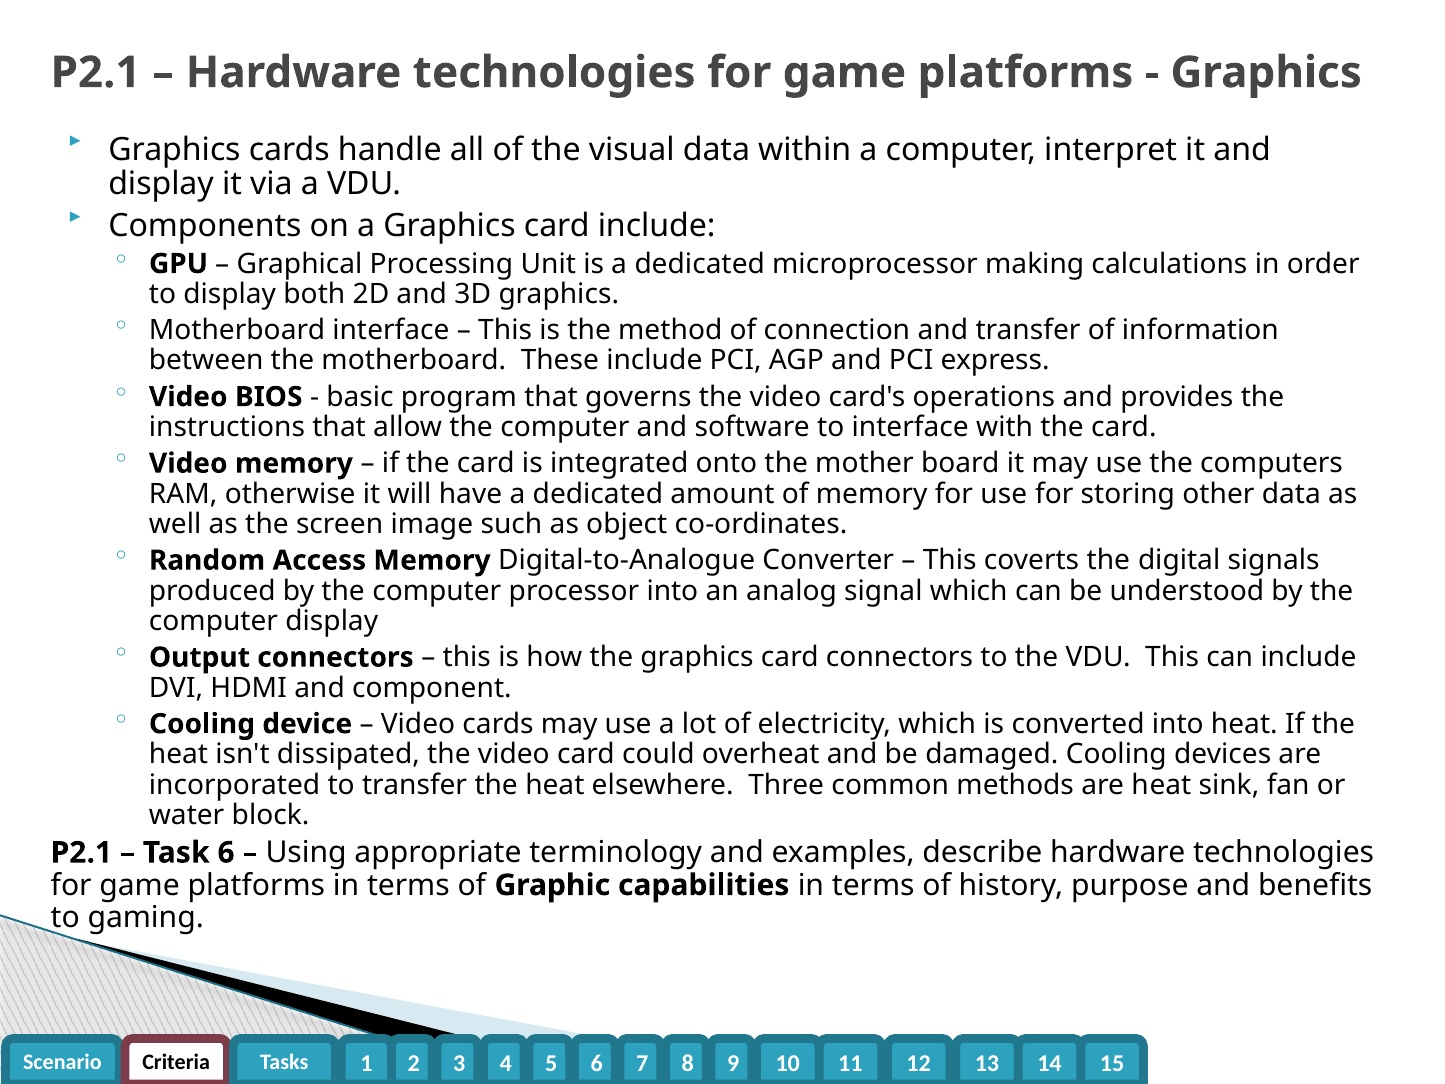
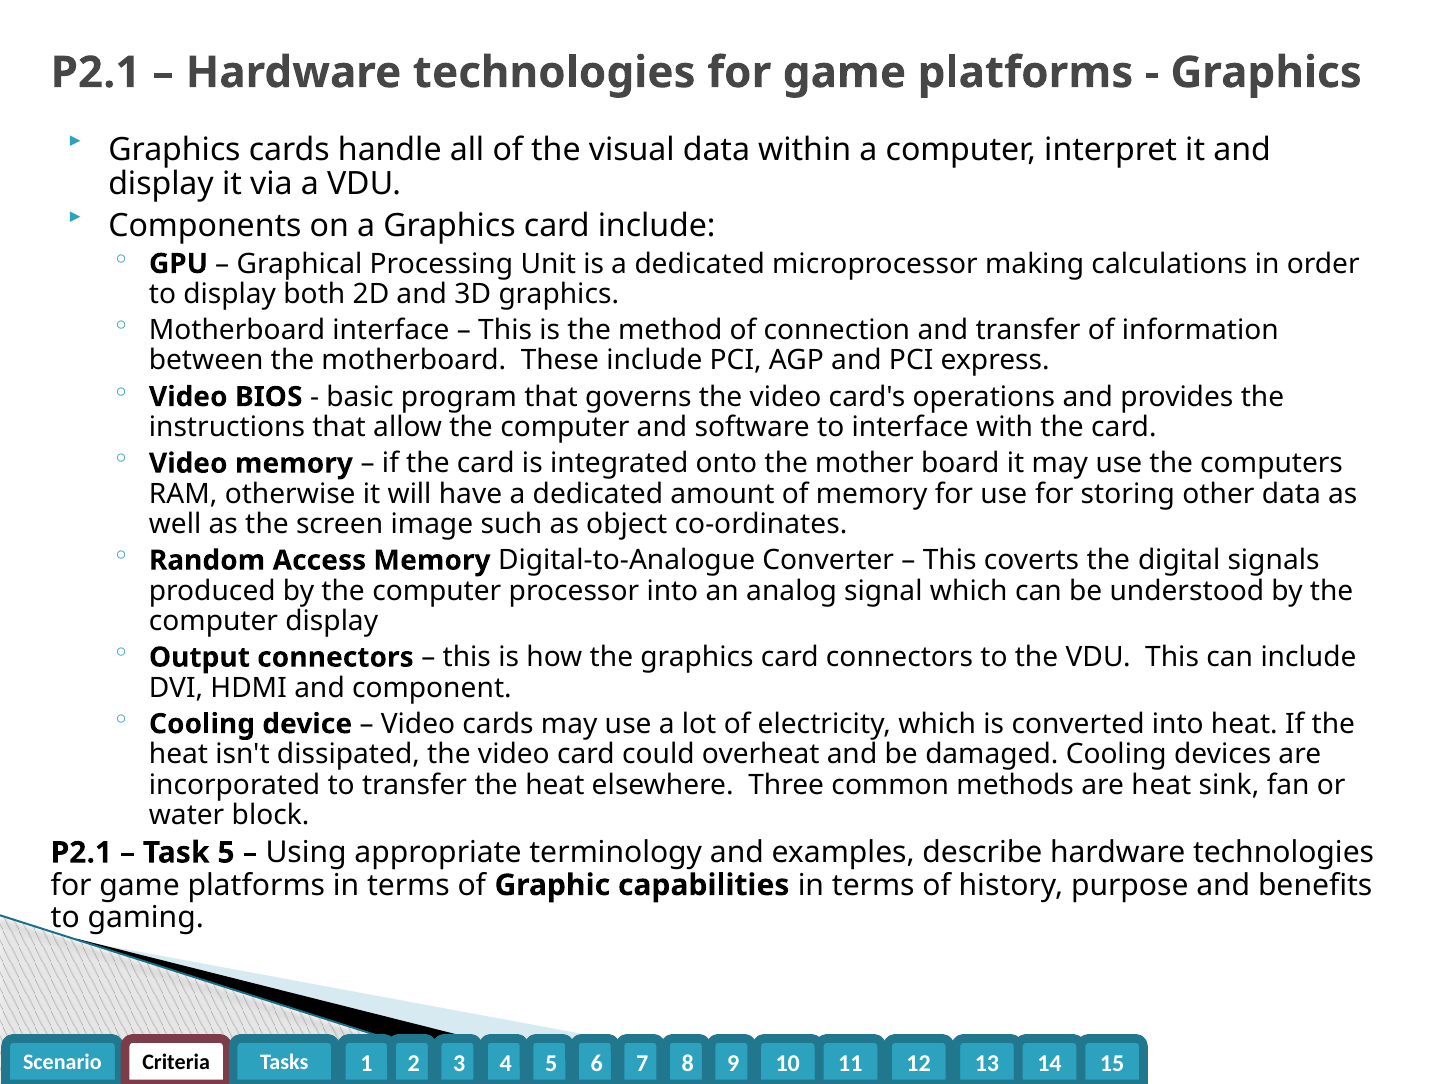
Task 6: 6 -> 5
